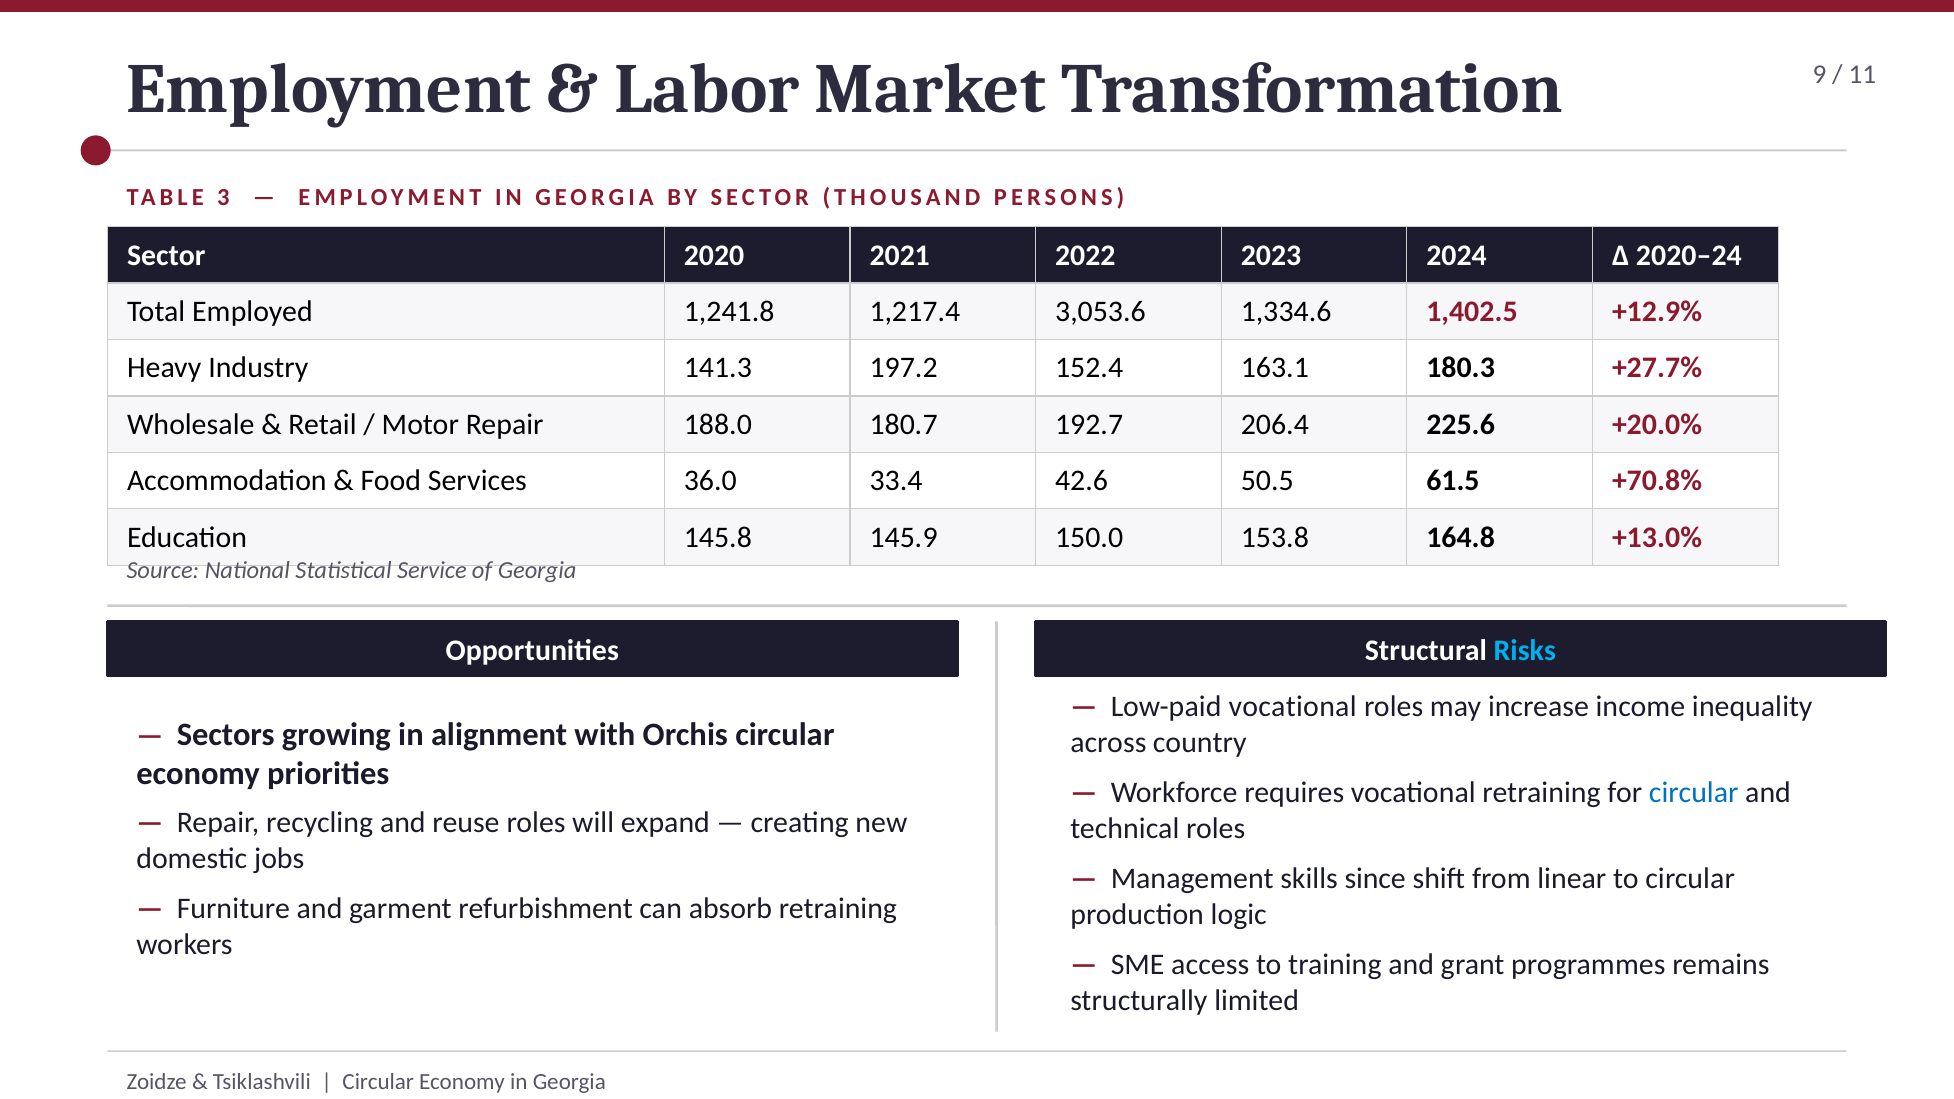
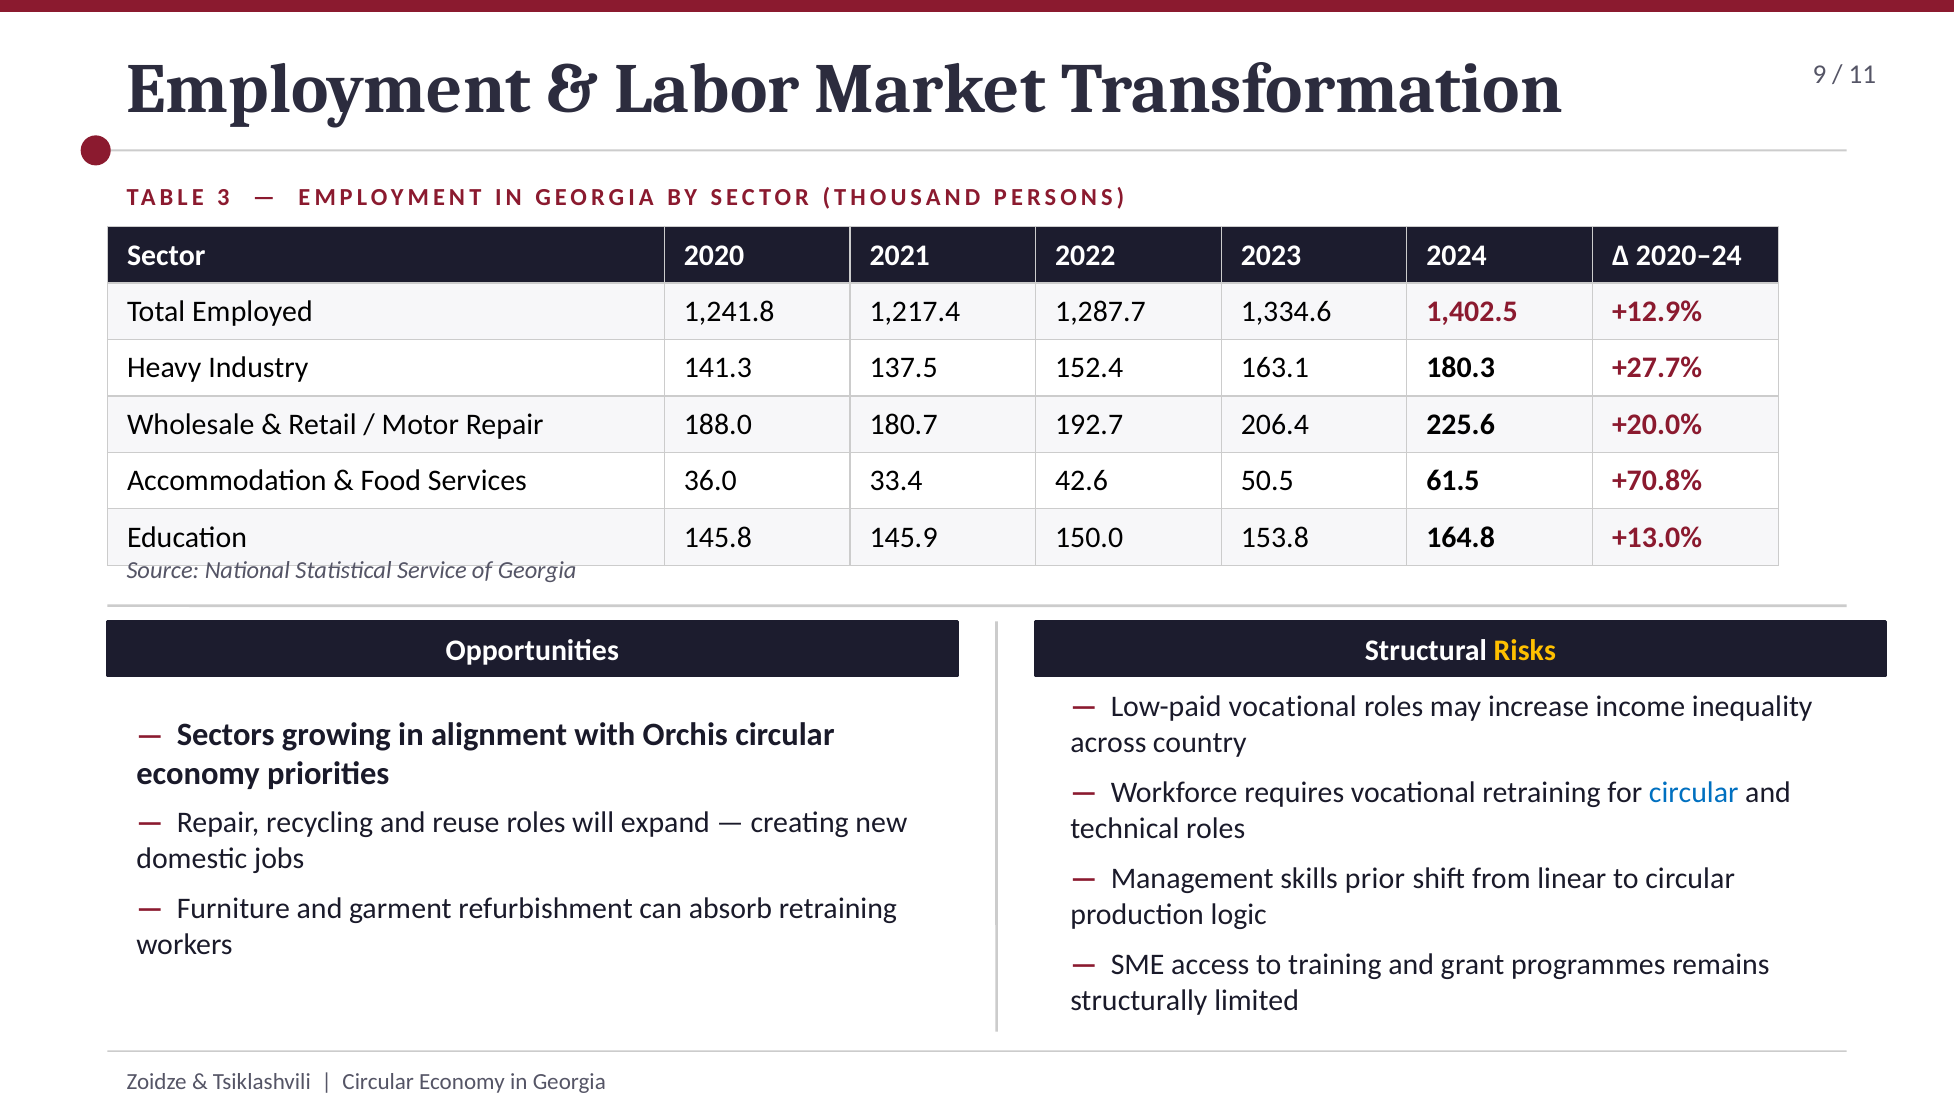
3,053.6: 3,053.6 -> 1,287.7
197.2: 197.2 -> 137.5
Risks colour: light blue -> yellow
since: since -> prior
